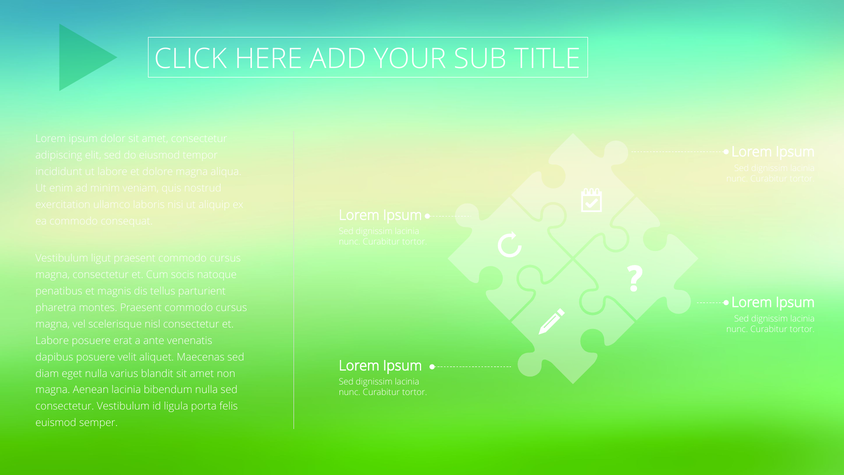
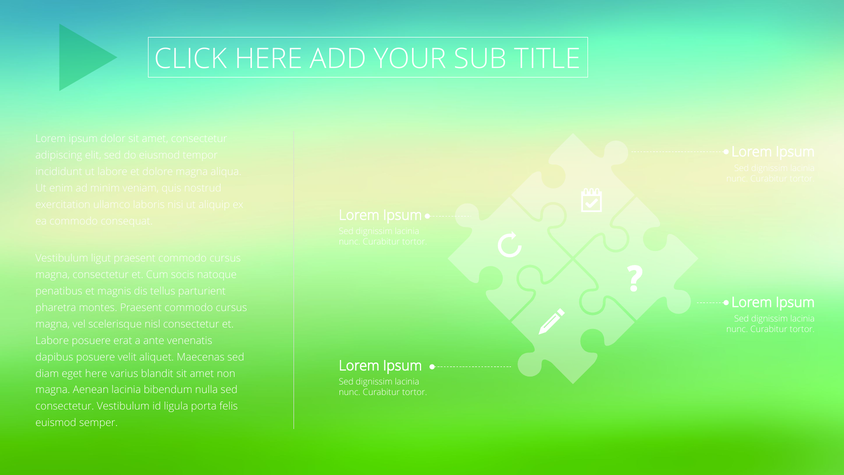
eget nulla: nulla -> here
